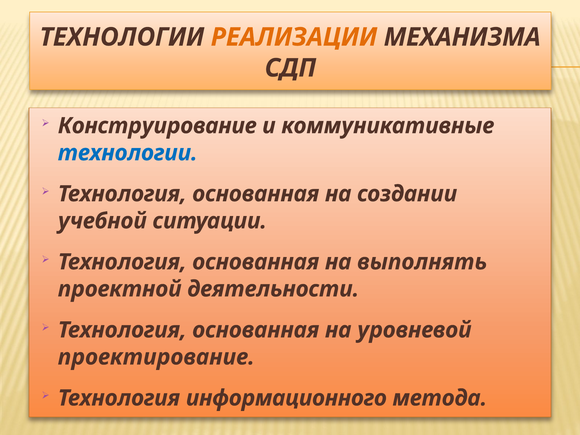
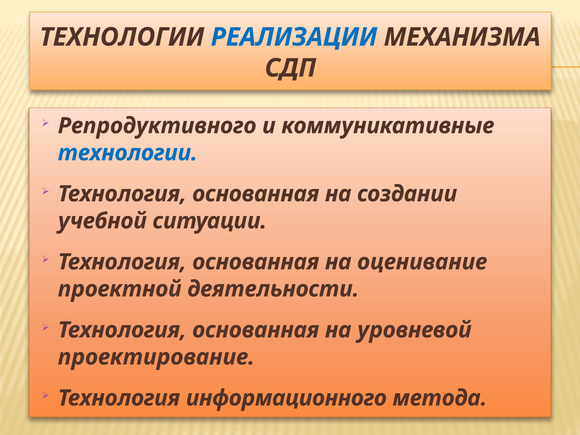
РЕАЛИЗАЦИИ colour: orange -> blue
Конструирование: Конструирование -> Репродуктивного
выполнять: выполнять -> оценивание
